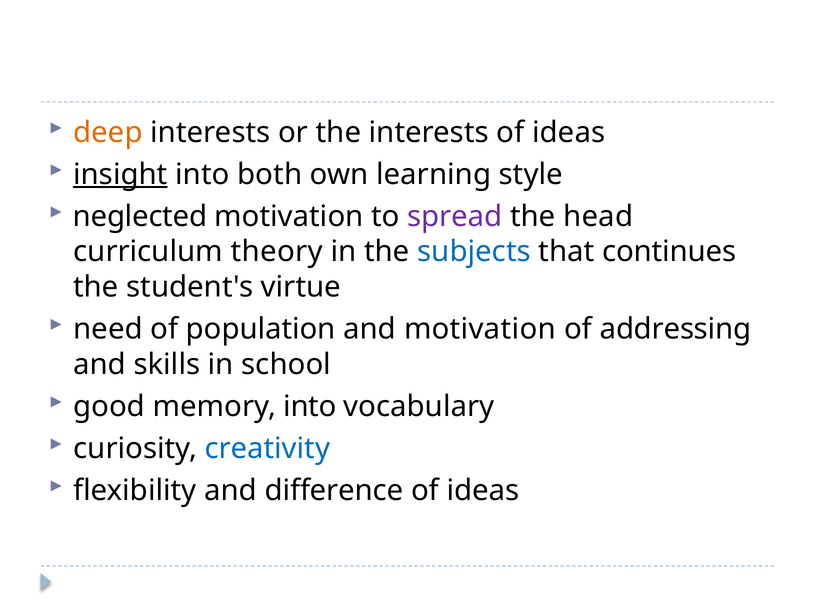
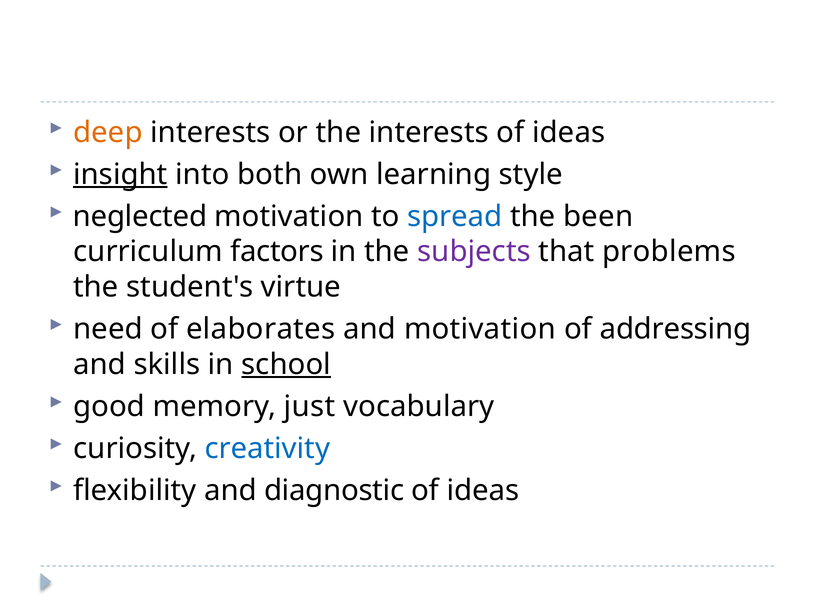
spread colour: purple -> blue
head: head -> been
theory: theory -> factors
subjects colour: blue -> purple
continues: continues -> problems
population: population -> elaborates
school underline: none -> present
memory into: into -> just
difference: difference -> diagnostic
